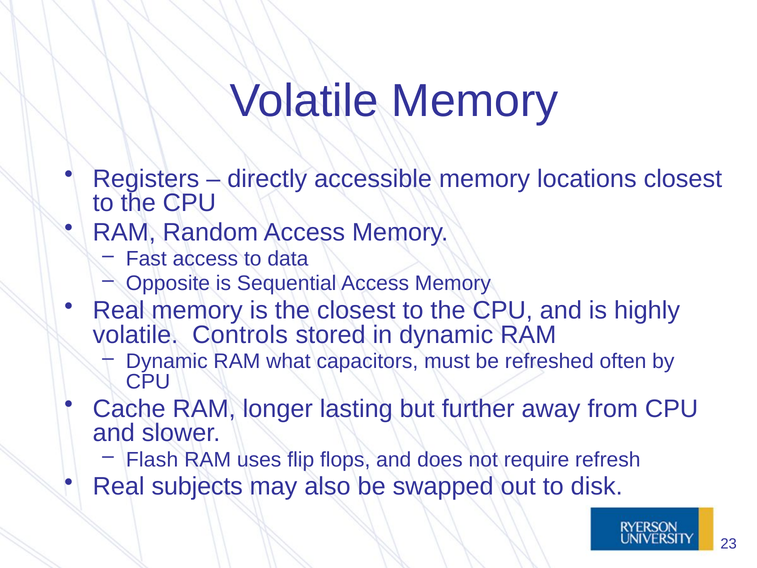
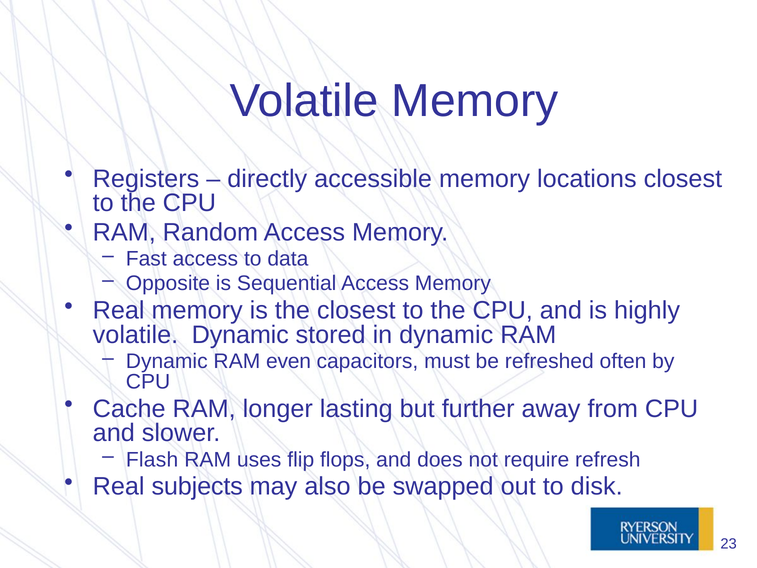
volatile Controls: Controls -> Dynamic
what: what -> even
